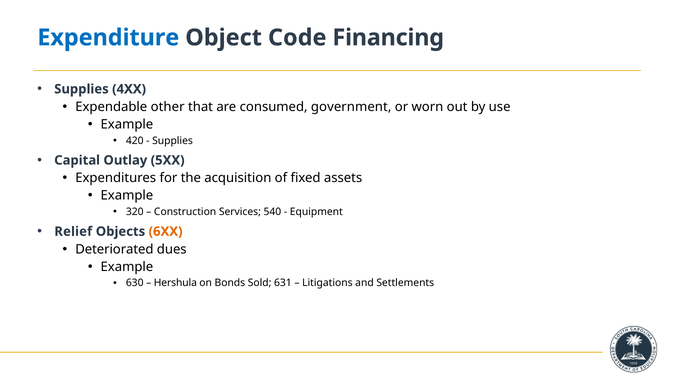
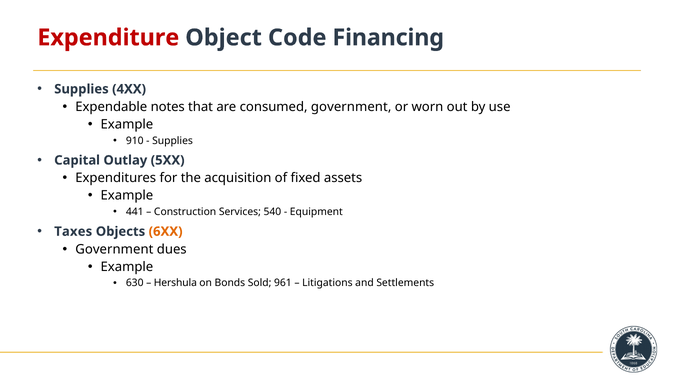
Expenditure colour: blue -> red
other: other -> notes
420: 420 -> 910
320: 320 -> 441
Relief: Relief -> Taxes
Deteriorated at (114, 249): Deteriorated -> Government
631: 631 -> 961
